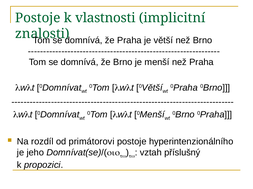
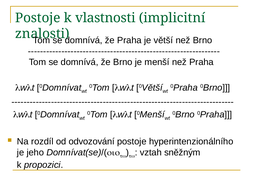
primátorovi: primátorovi -> odvozování
příslušný: příslušný -> sněžným
